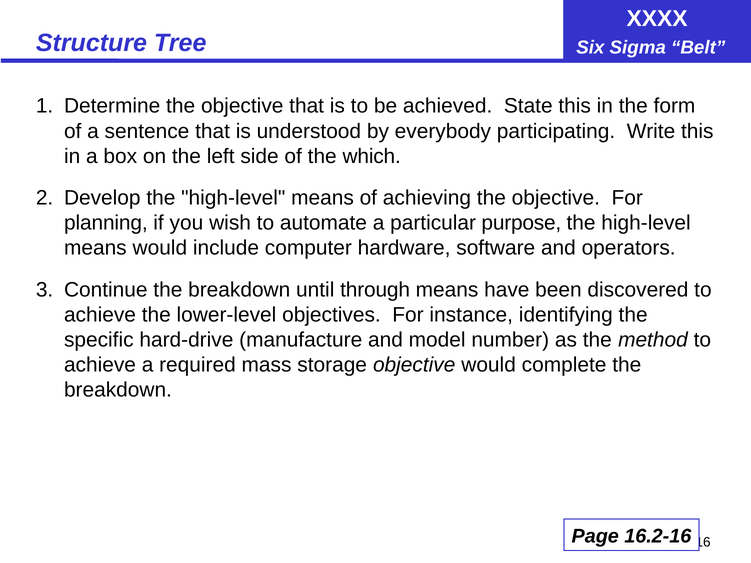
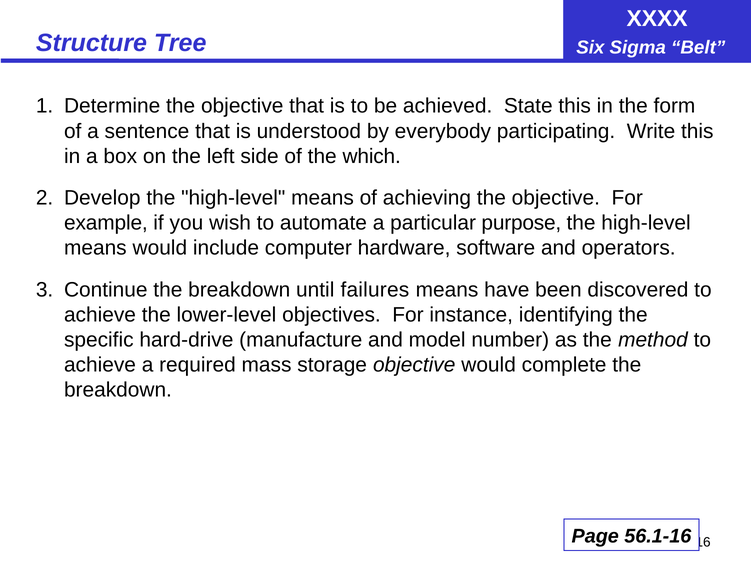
planning: planning -> example
through: through -> failures
16.2-16: 16.2-16 -> 56.1-16
